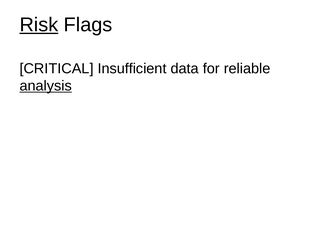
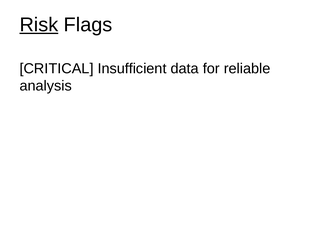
analysis underline: present -> none
